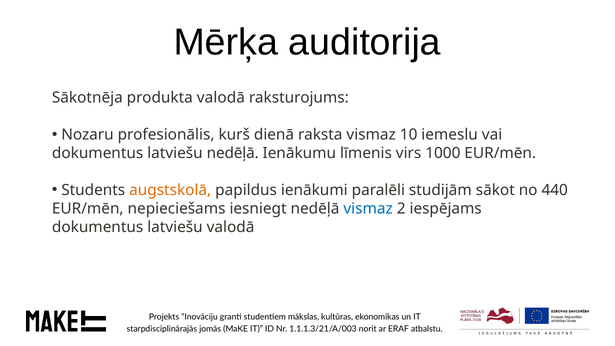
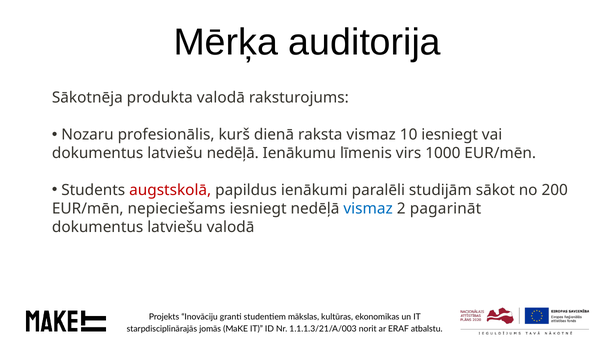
10 iemeslu: iemeslu -> iesniegt
augstskolā colour: orange -> red
440: 440 -> 200
iespējams: iespējams -> pagarināt
